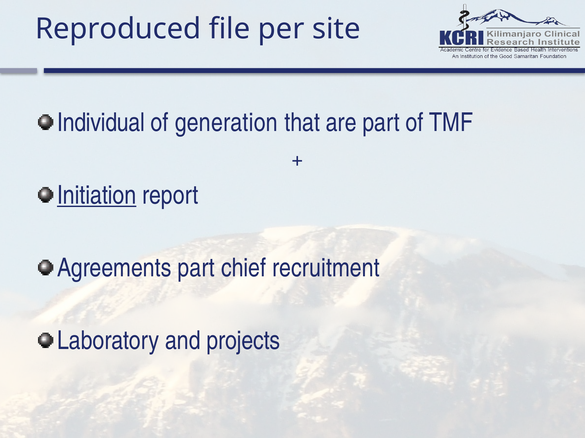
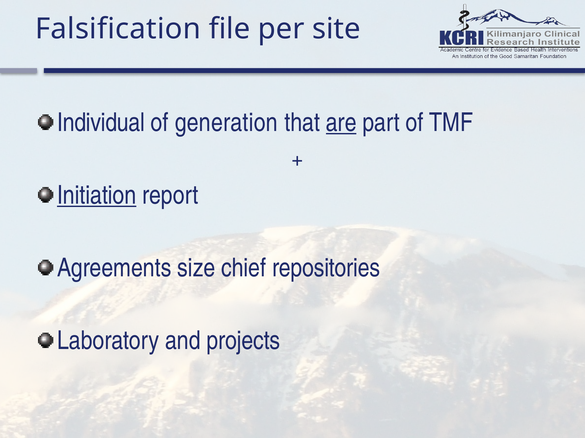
Reproduced: Reproduced -> Falsification
are underline: none -> present
Agreements part: part -> size
recruitment: recruitment -> repositories
